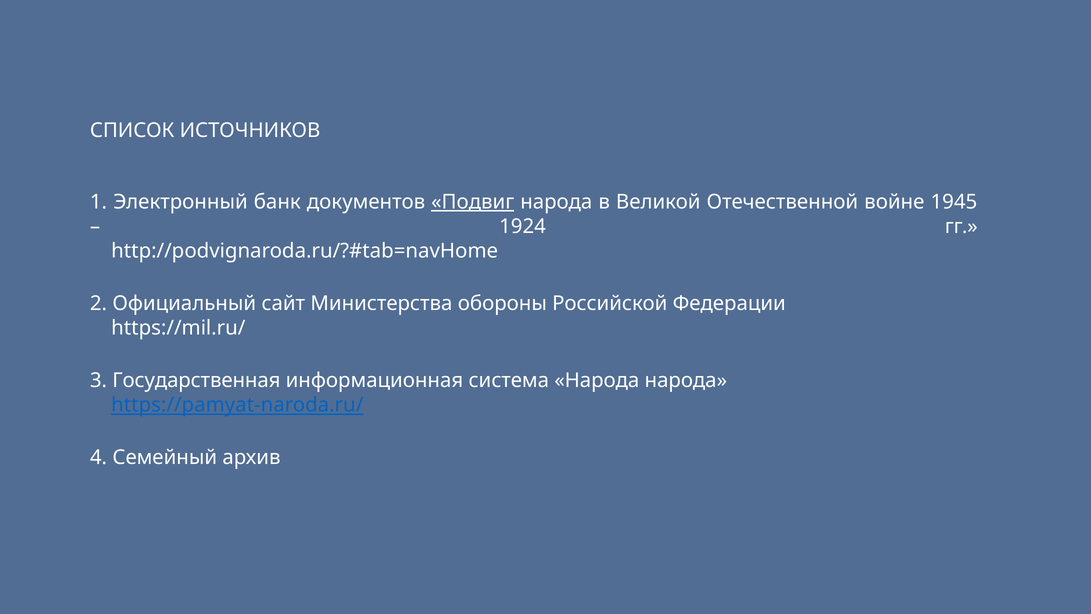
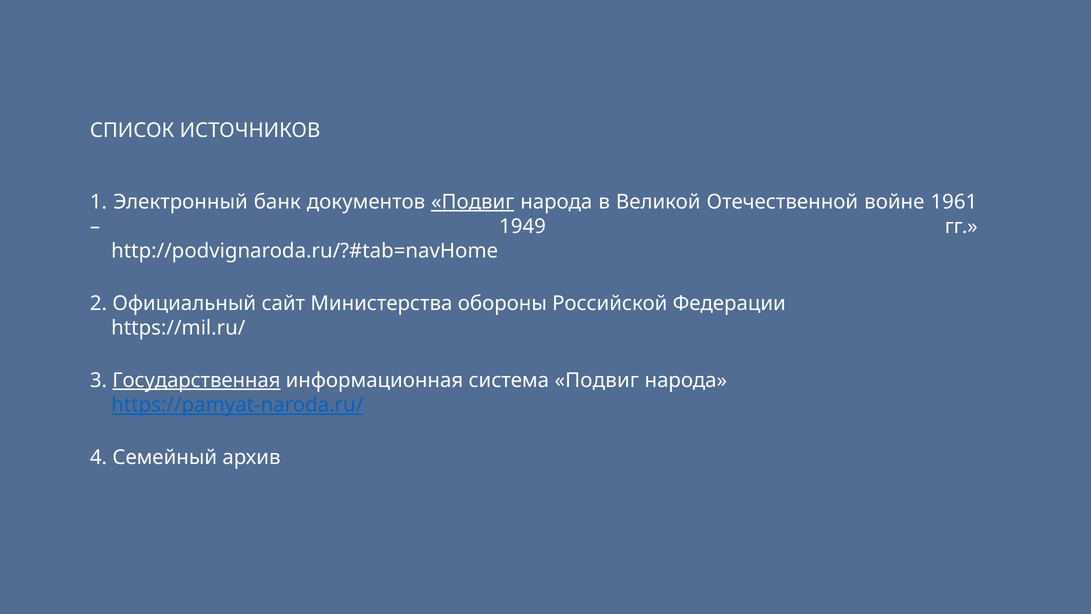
1945: 1945 -> 1961
1924: 1924 -> 1949
Государственная underline: none -> present
система Народа: Народа -> Подвиг
